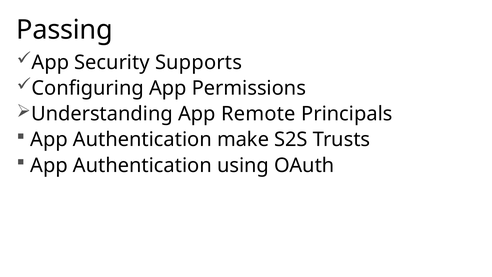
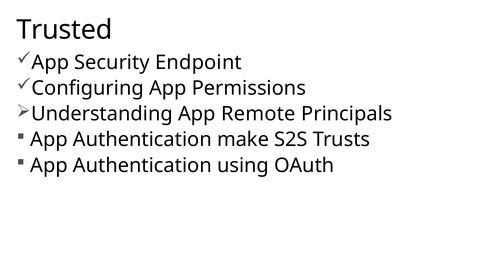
Passing: Passing -> Trusted
Supports: Supports -> Endpoint
